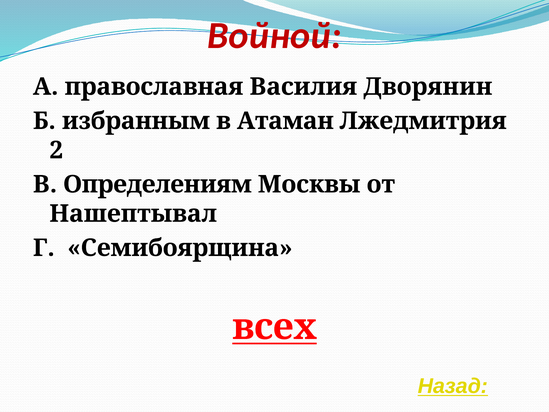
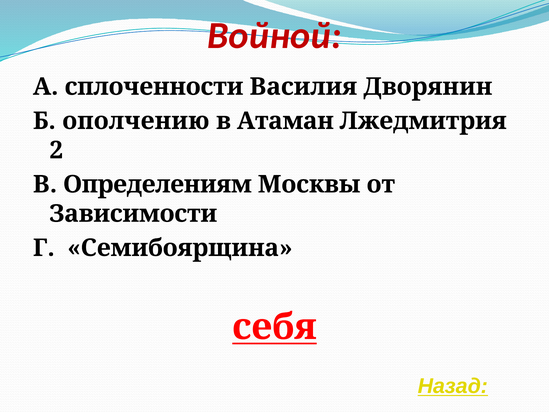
православная: православная -> сплоченности
избранным: избранным -> ополчению
Нашептывал: Нашептывал -> Зависимости
всех: всех -> себя
